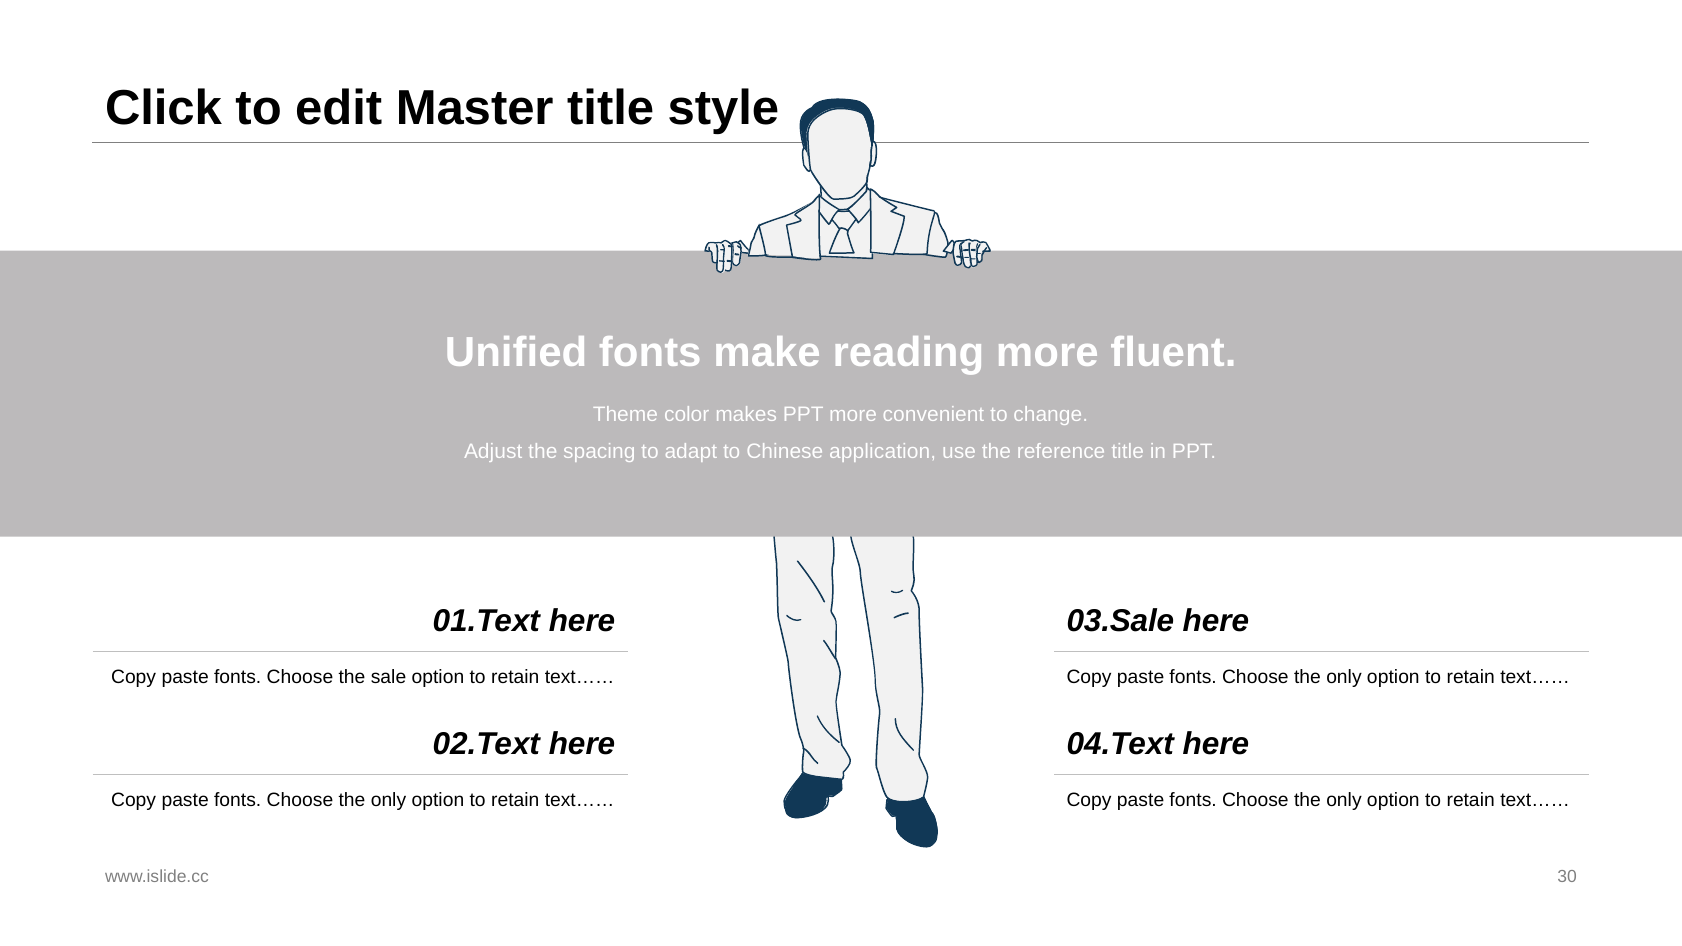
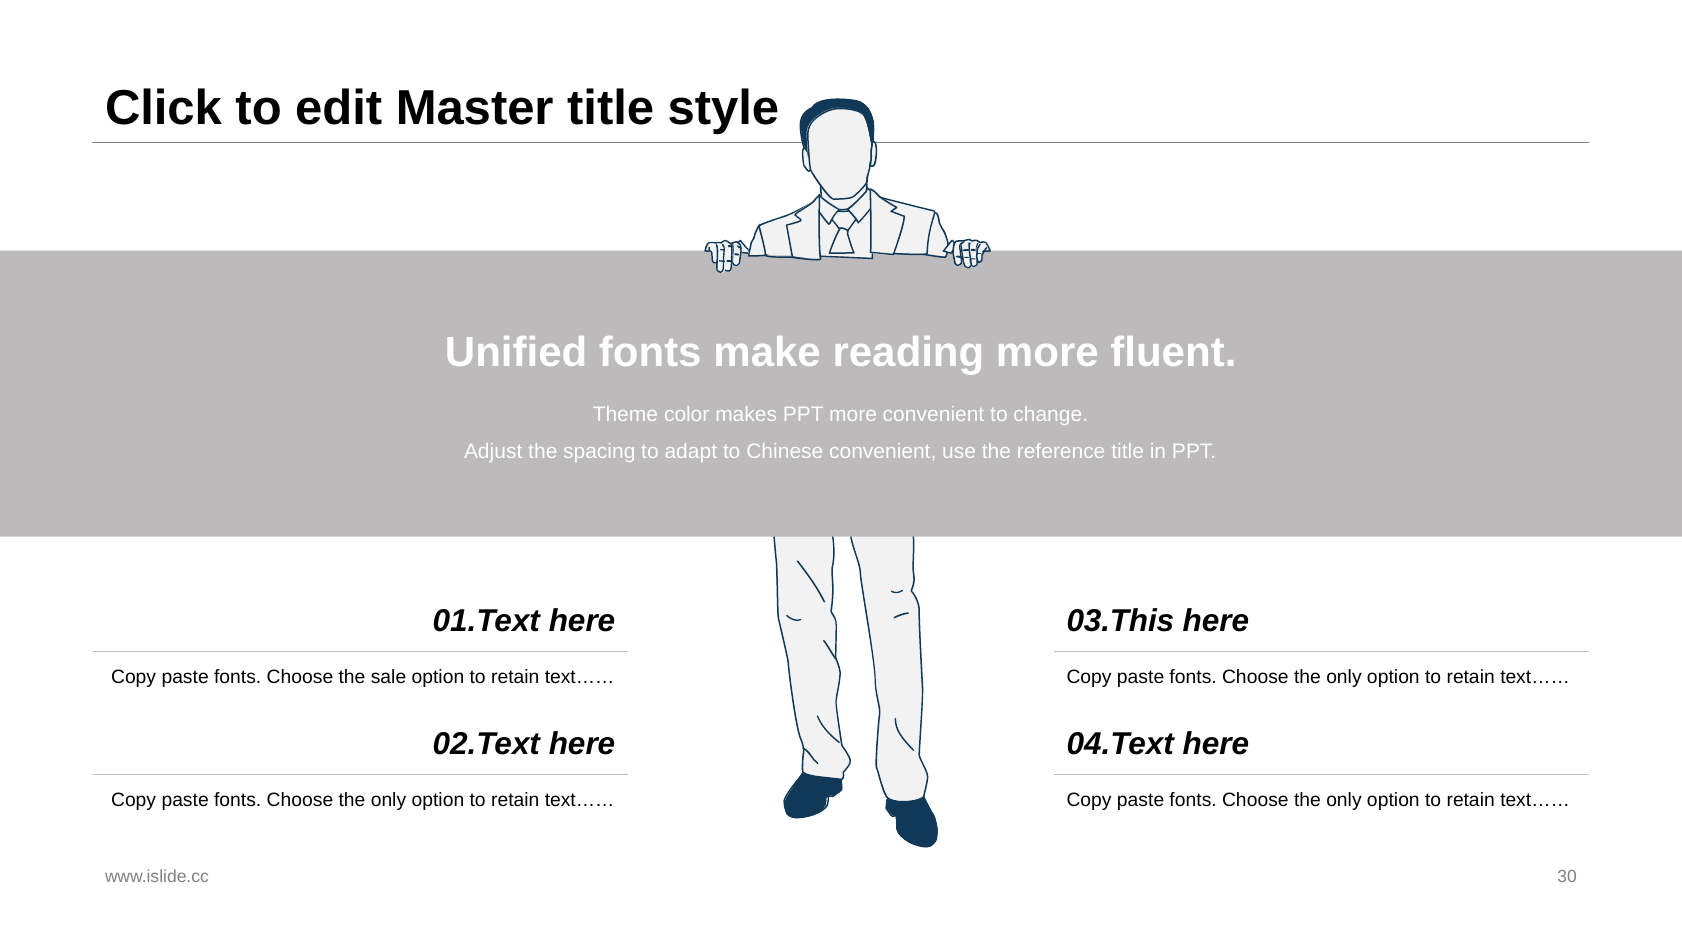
Chinese application: application -> convenient
03.Sale: 03.Sale -> 03.This
